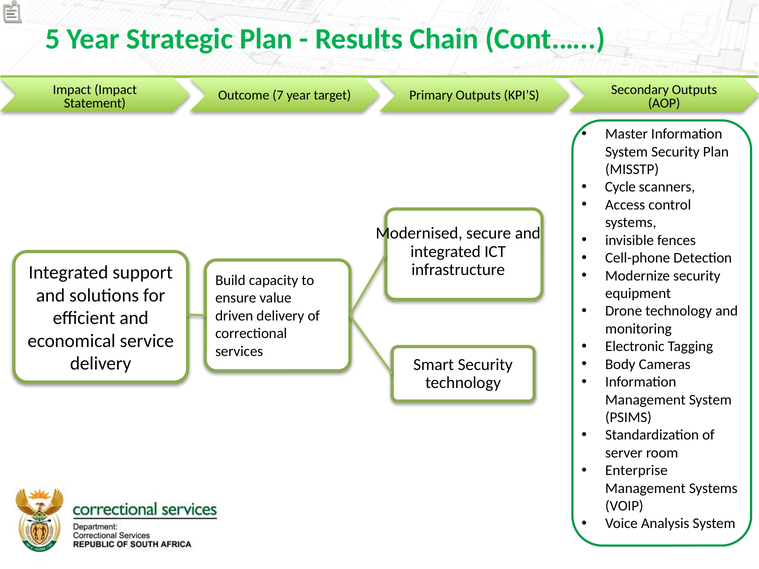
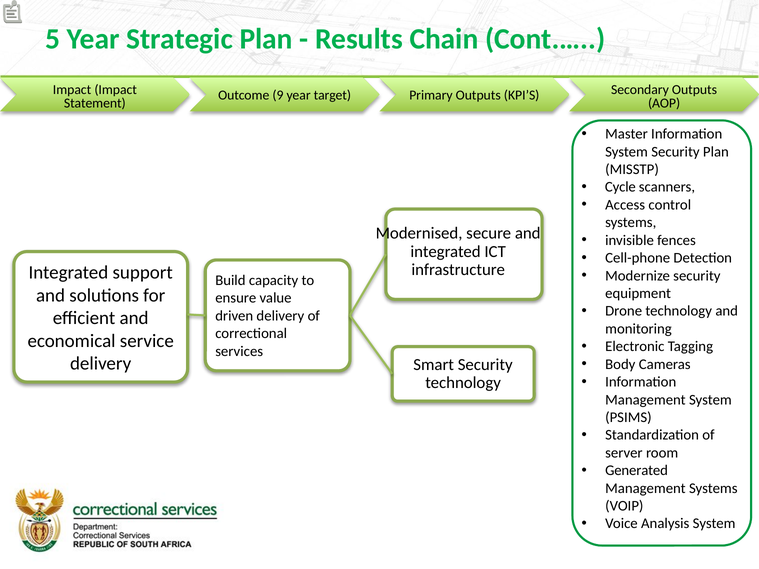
7: 7 -> 9
Enterprise: Enterprise -> Generated
